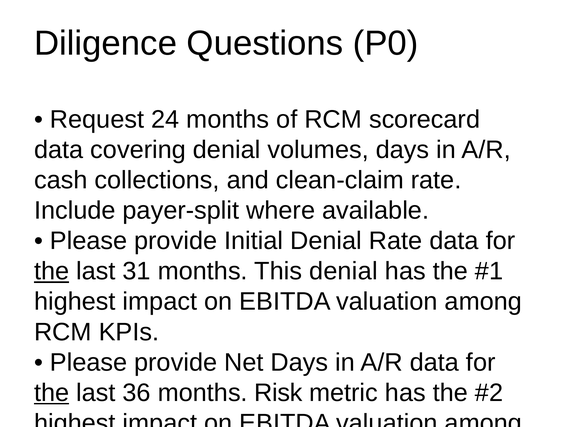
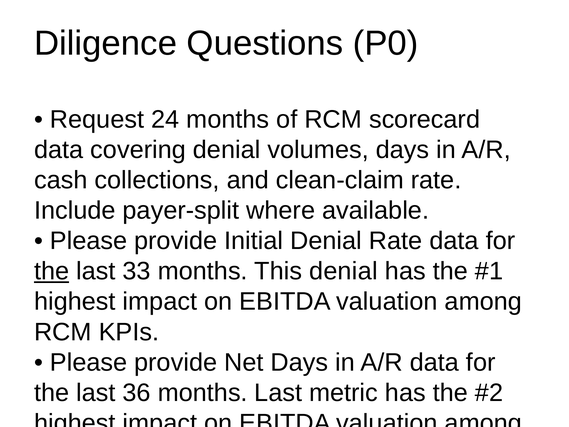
31: 31 -> 33
the at (52, 393) underline: present -> none
months Risk: Risk -> Last
